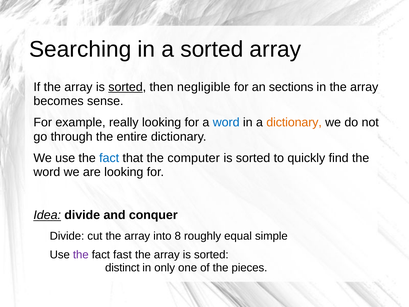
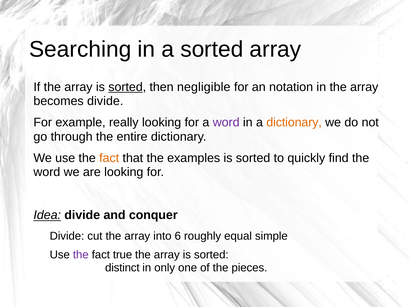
sections: sections -> notation
becomes sense: sense -> divide
word at (226, 122) colour: blue -> purple
fact at (109, 158) colour: blue -> orange
computer: computer -> examples
8: 8 -> 6
fast: fast -> true
